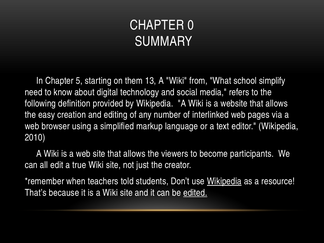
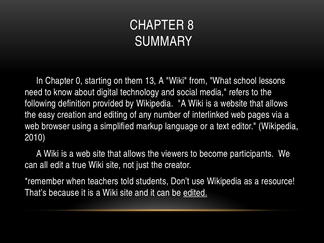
0: 0 -> 8
5: 5 -> 0
simplify: simplify -> lessons
Wikipedia at (224, 181) underline: present -> none
